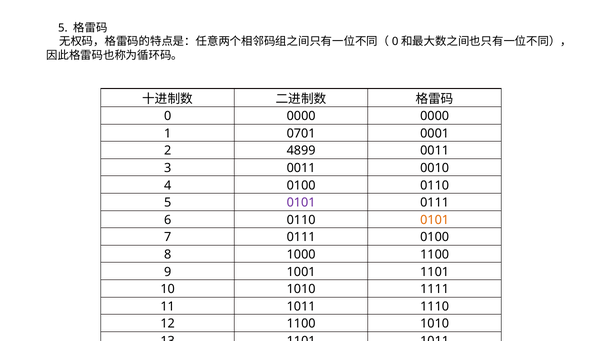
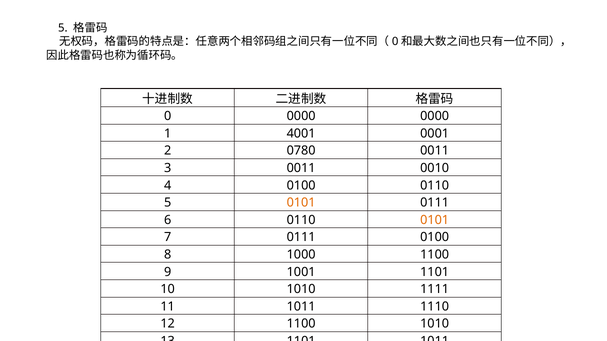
0701: 0701 -> 4001
4899: 4899 -> 0780
0101 at (301, 203) colour: purple -> orange
